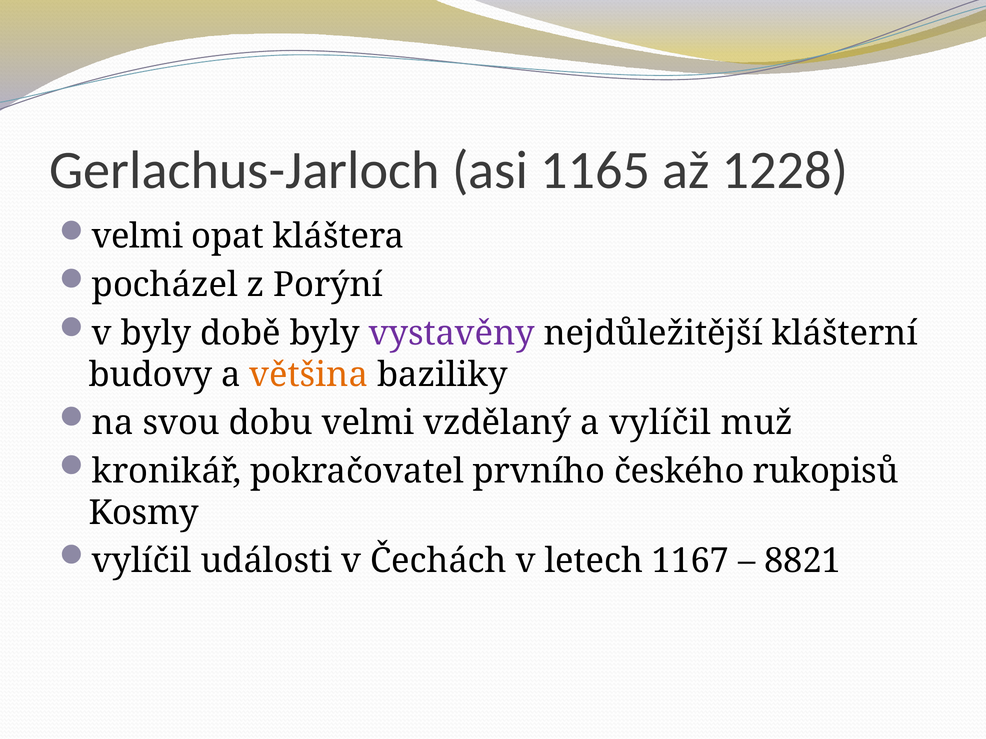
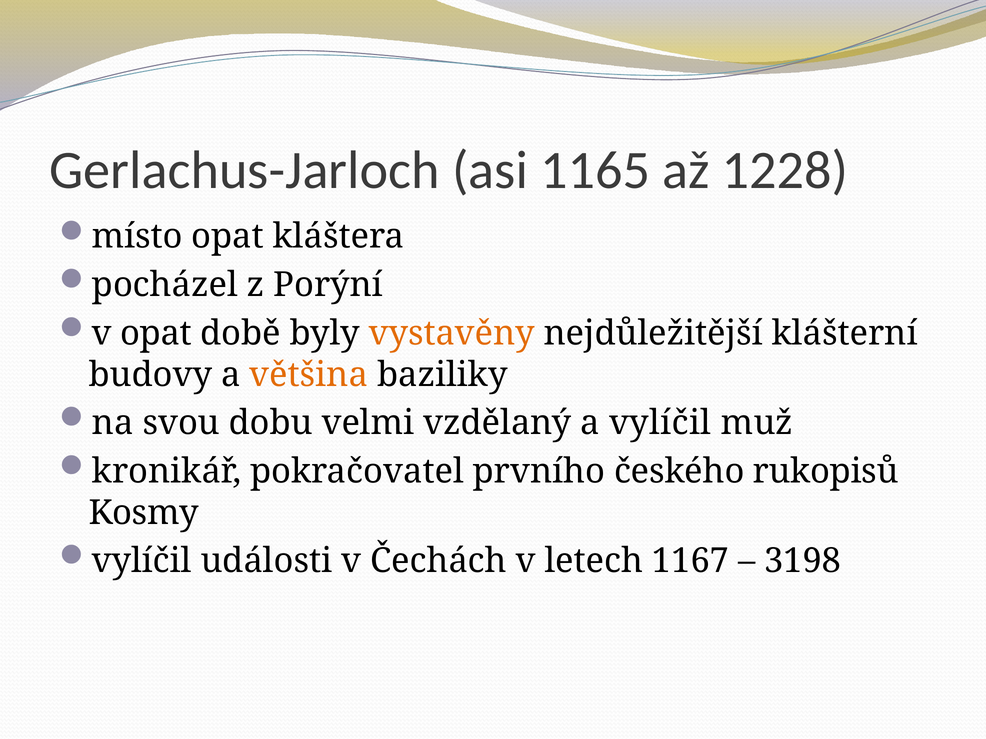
velmi at (137, 237): velmi -> místo
v byly: byly -> opat
vystavěny colour: purple -> orange
8821: 8821 -> 3198
